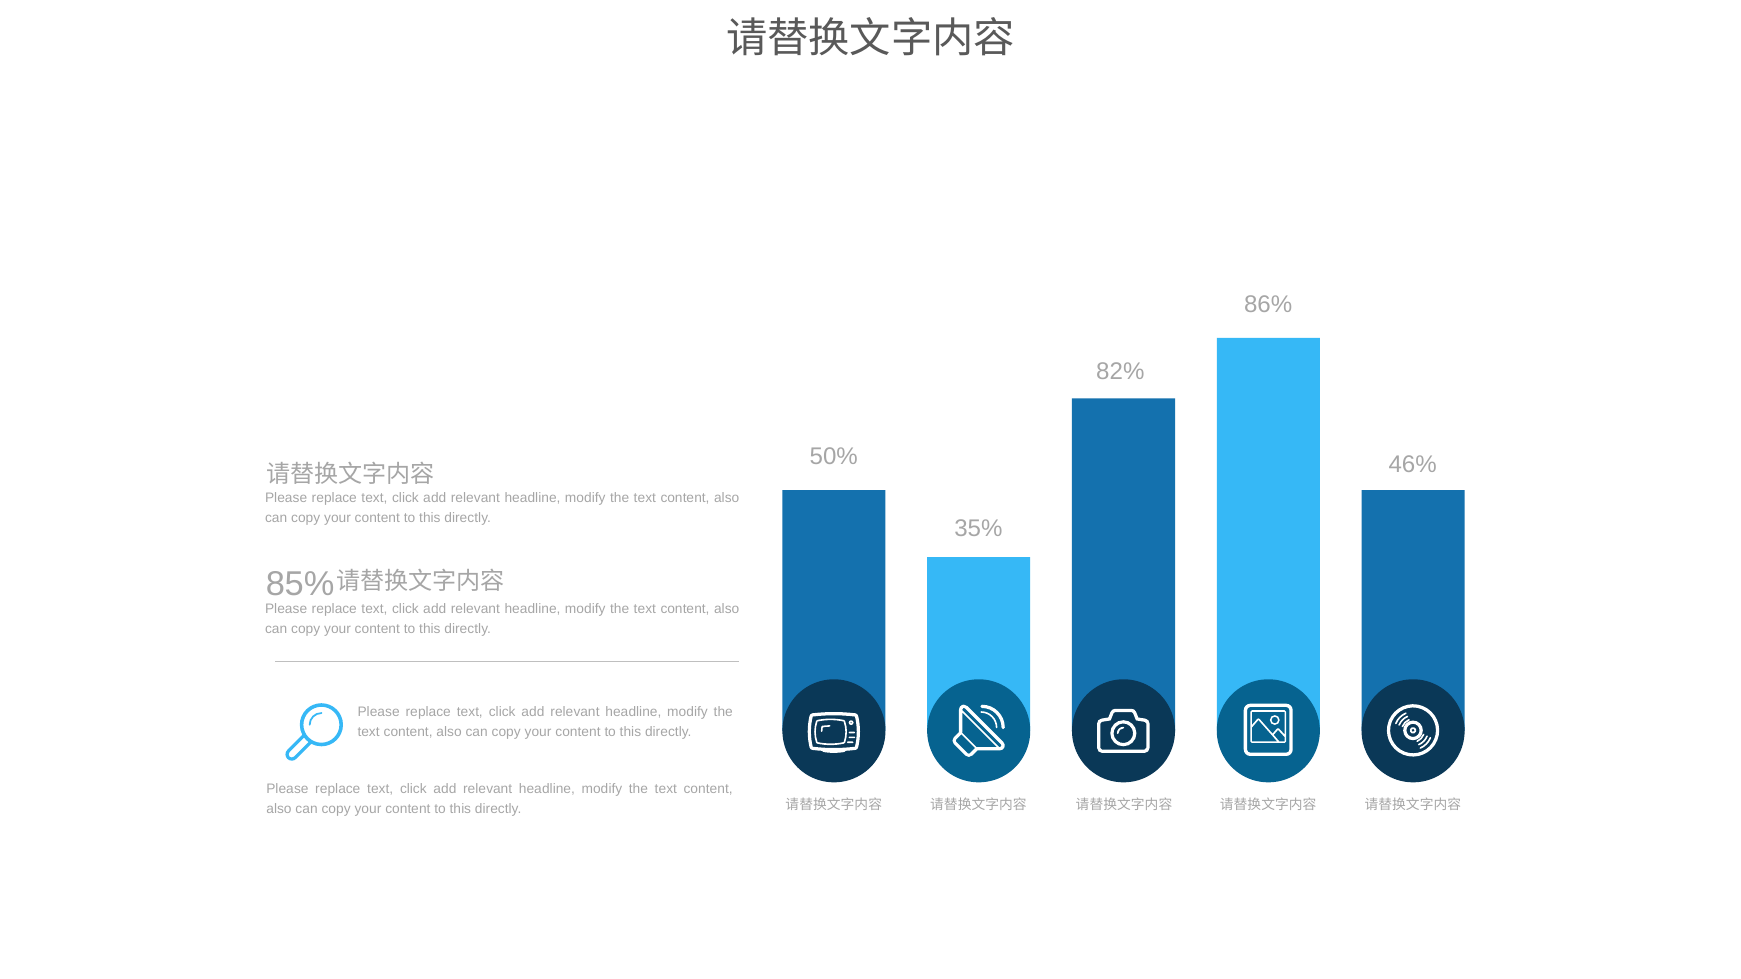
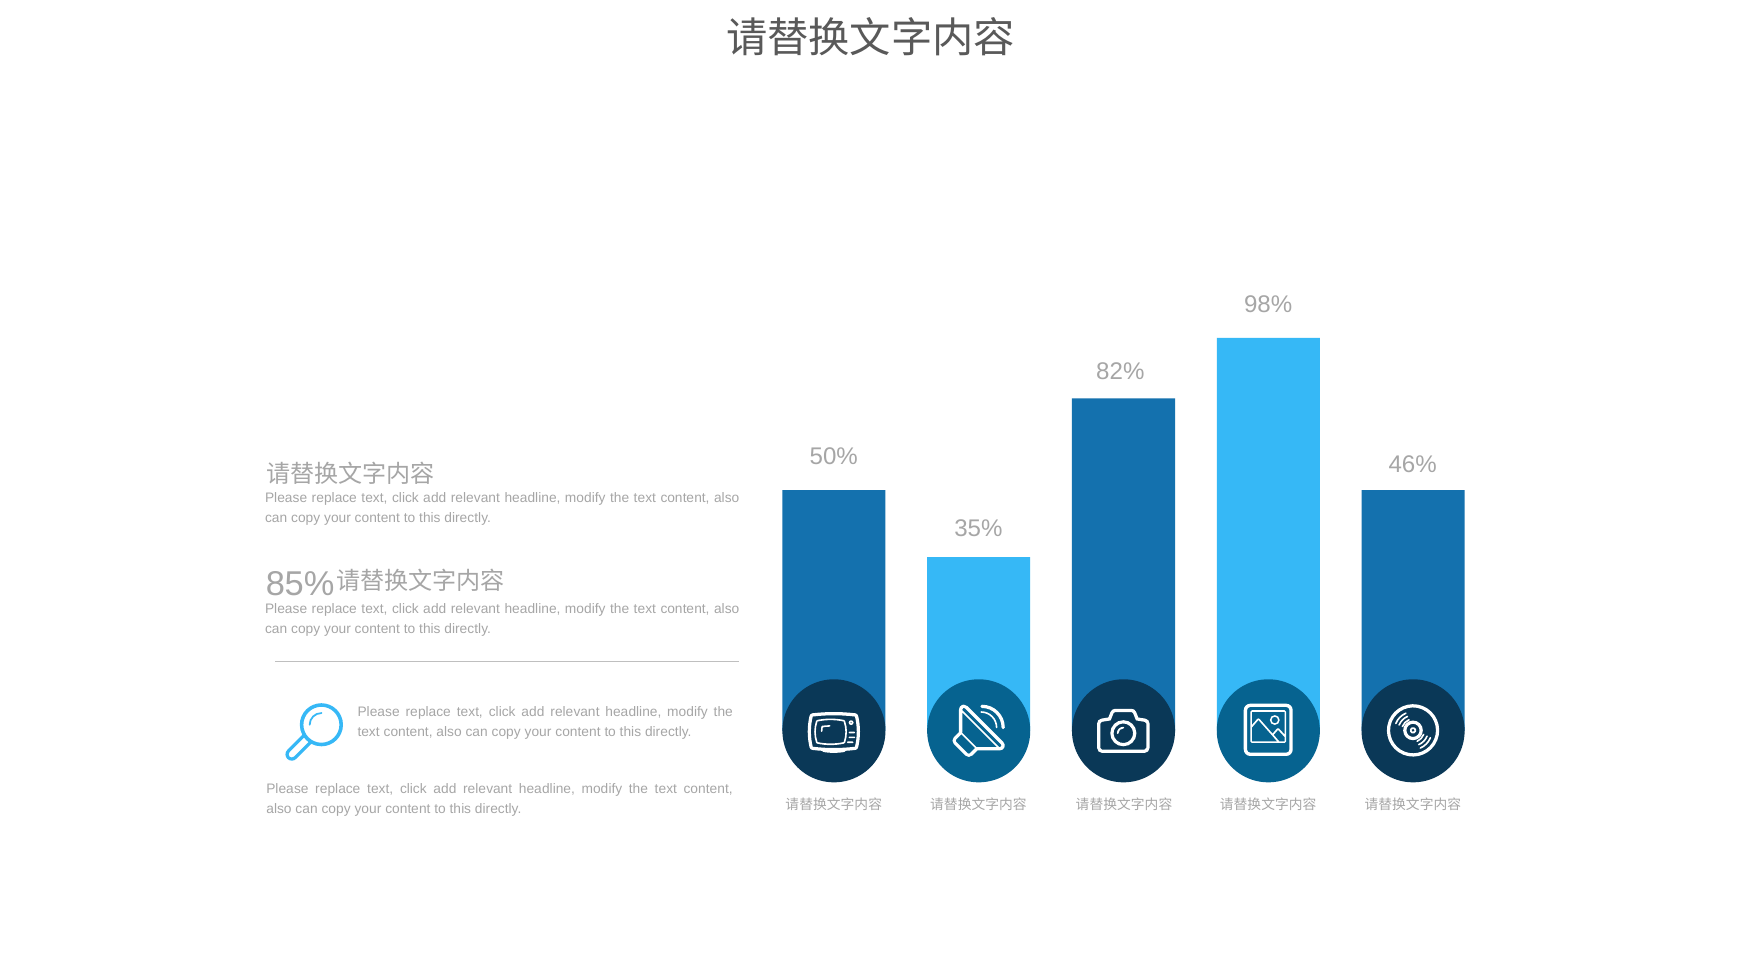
86%: 86% -> 98%
